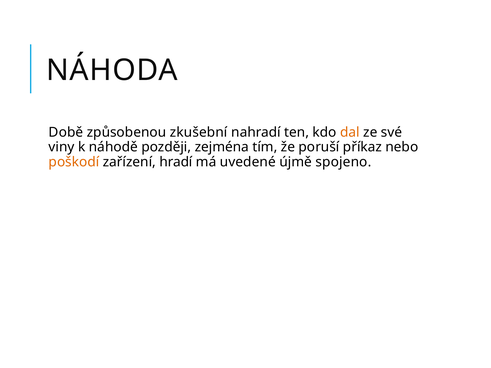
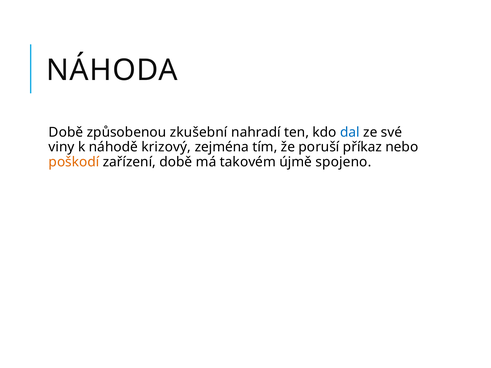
dal colour: orange -> blue
později: později -> krizový
zařízení hradí: hradí -> době
uvedené: uvedené -> takovém
